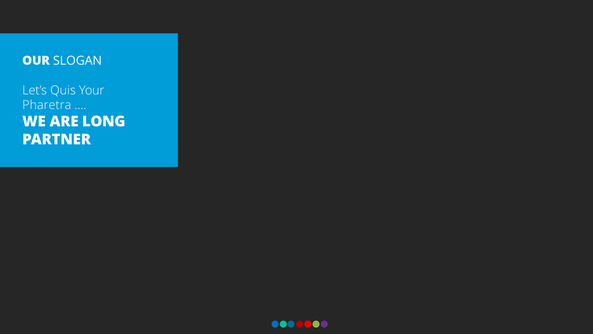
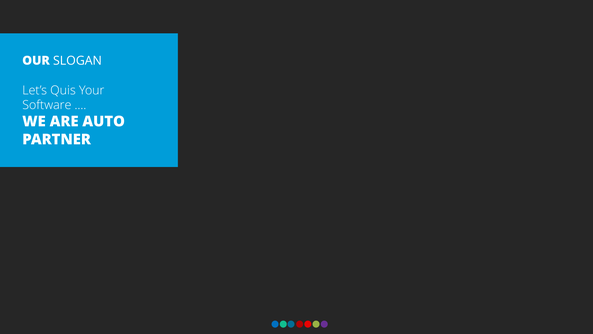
Pharetra: Pharetra -> Software
LONG: LONG -> AUTO
